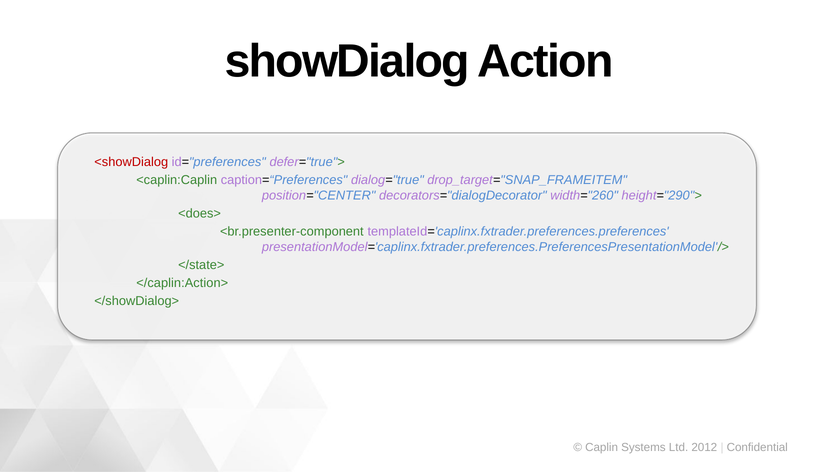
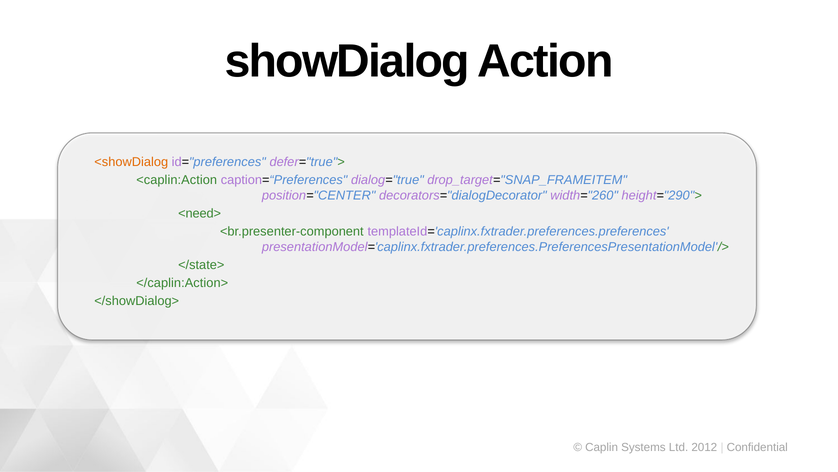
<showDialog colour: red -> orange
<caplin:Caplin: <caplin:Caplin -> <caplin:Action
<does>: <does> -> <need>
